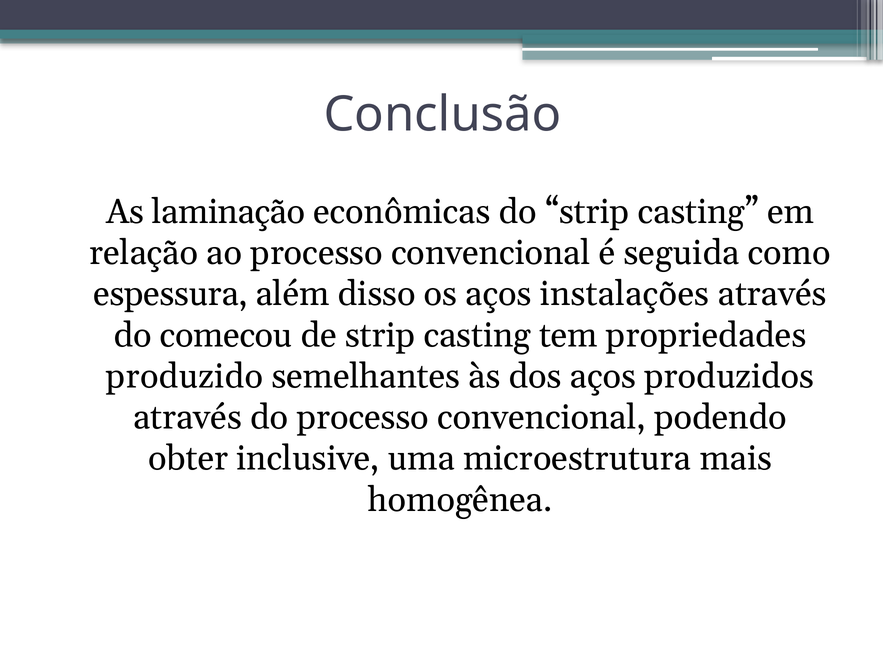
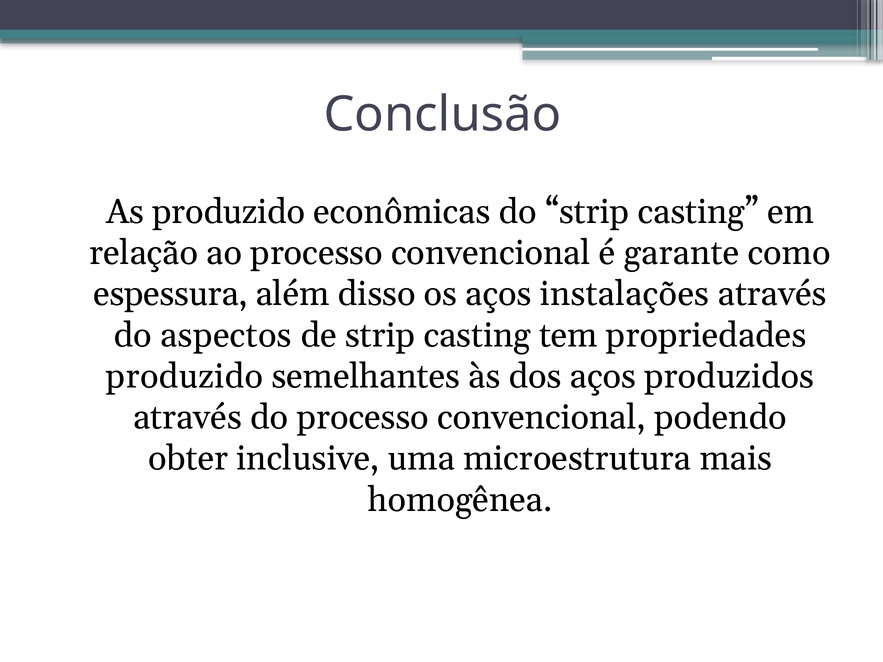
As laminação: laminação -> produzido
seguida: seguida -> garante
comecou: comecou -> aspectos
